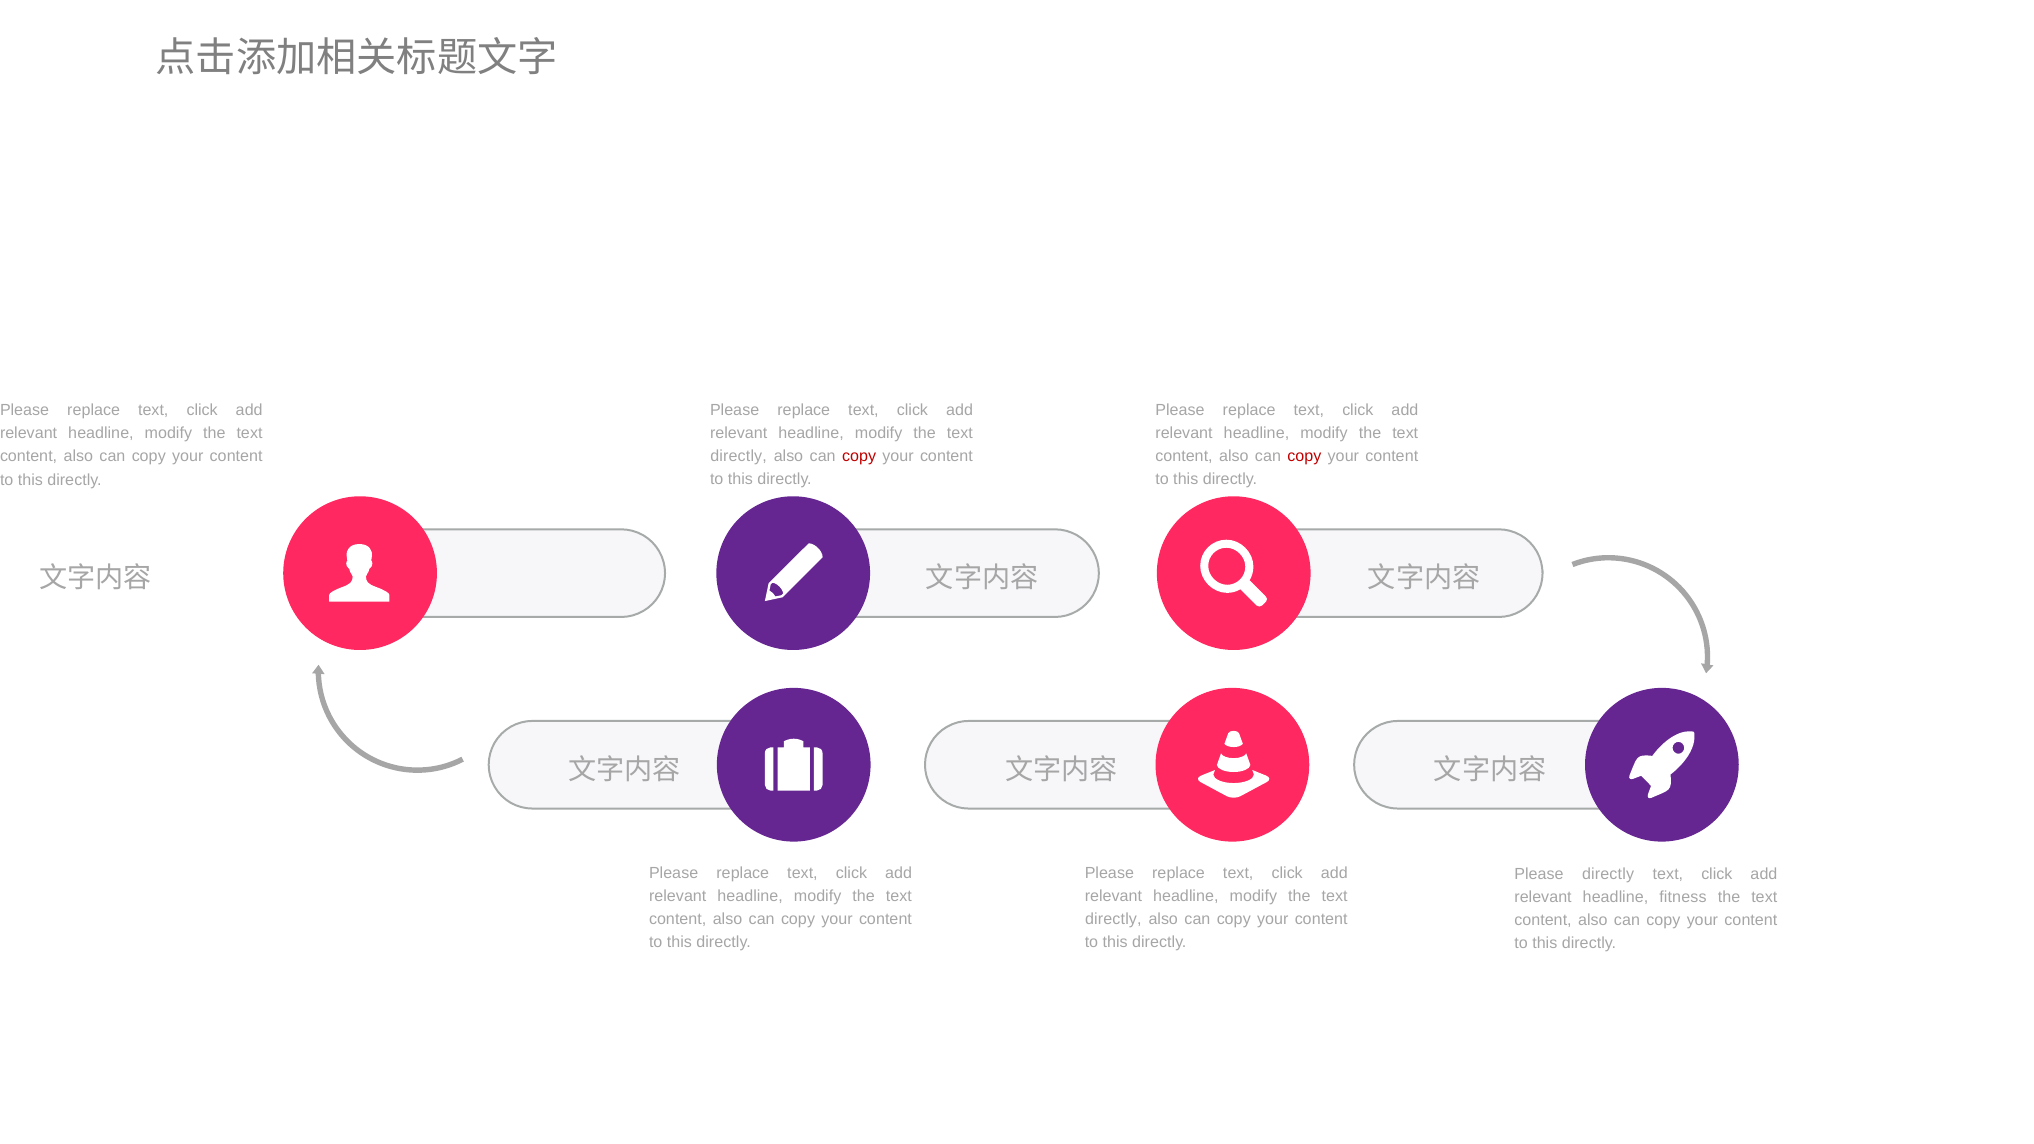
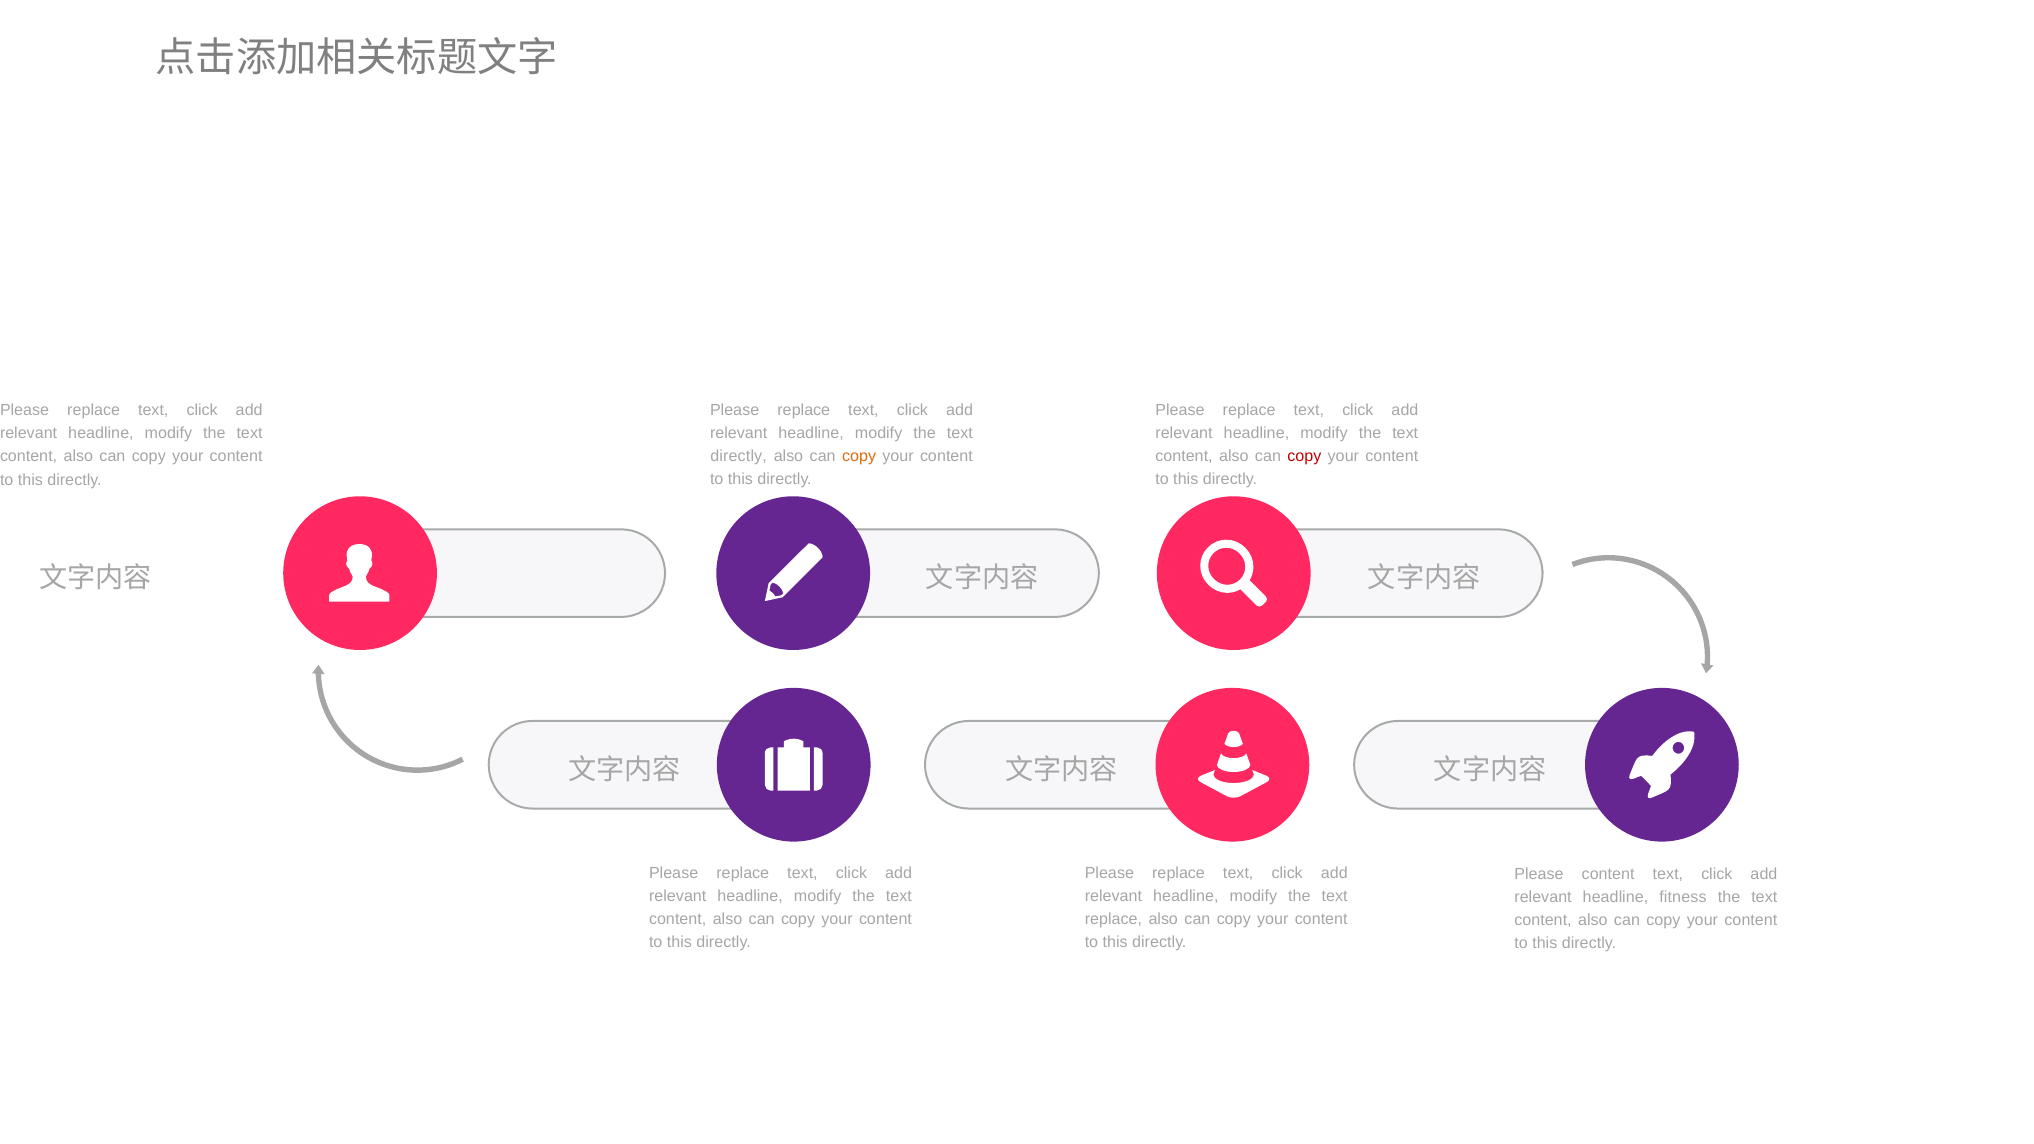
copy at (859, 457) colour: red -> orange
Please directly: directly -> content
directly at (1113, 919): directly -> replace
